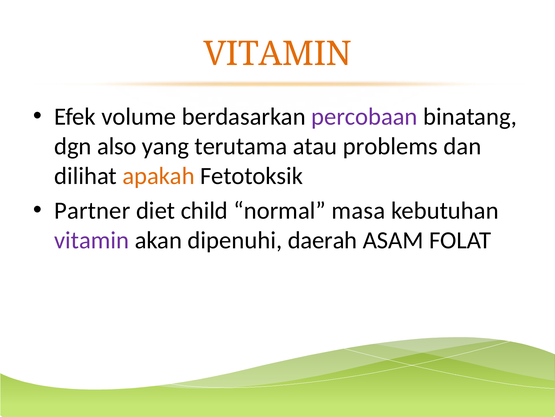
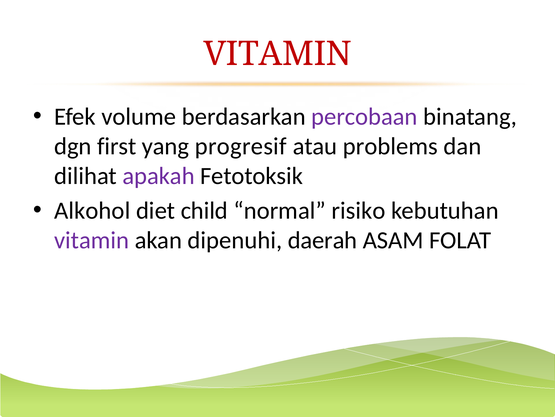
VITAMIN at (278, 54) colour: orange -> red
also: also -> first
terutama: terutama -> progresif
apakah colour: orange -> purple
Partner: Partner -> Alkohol
masa: masa -> risiko
